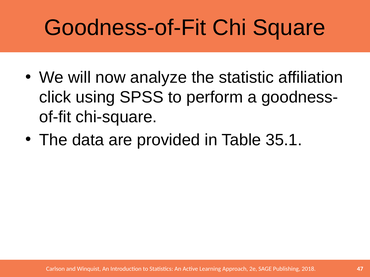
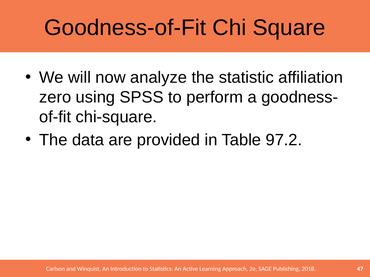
click: click -> zero
35.1: 35.1 -> 97.2
